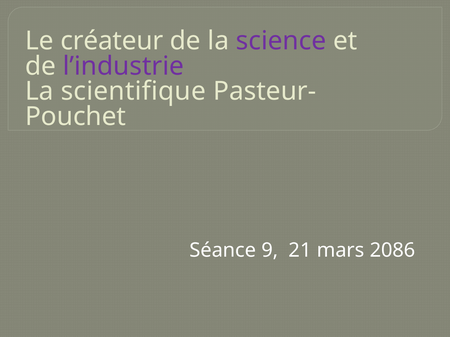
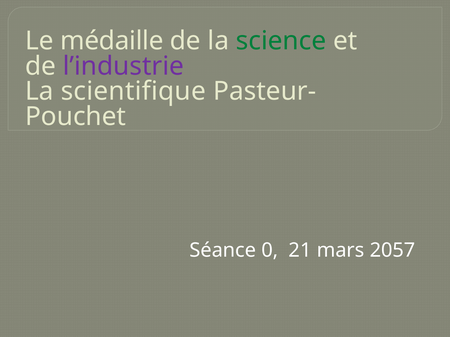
créateur: créateur -> médaille
science colour: purple -> green
9: 9 -> 0
2086: 2086 -> 2057
